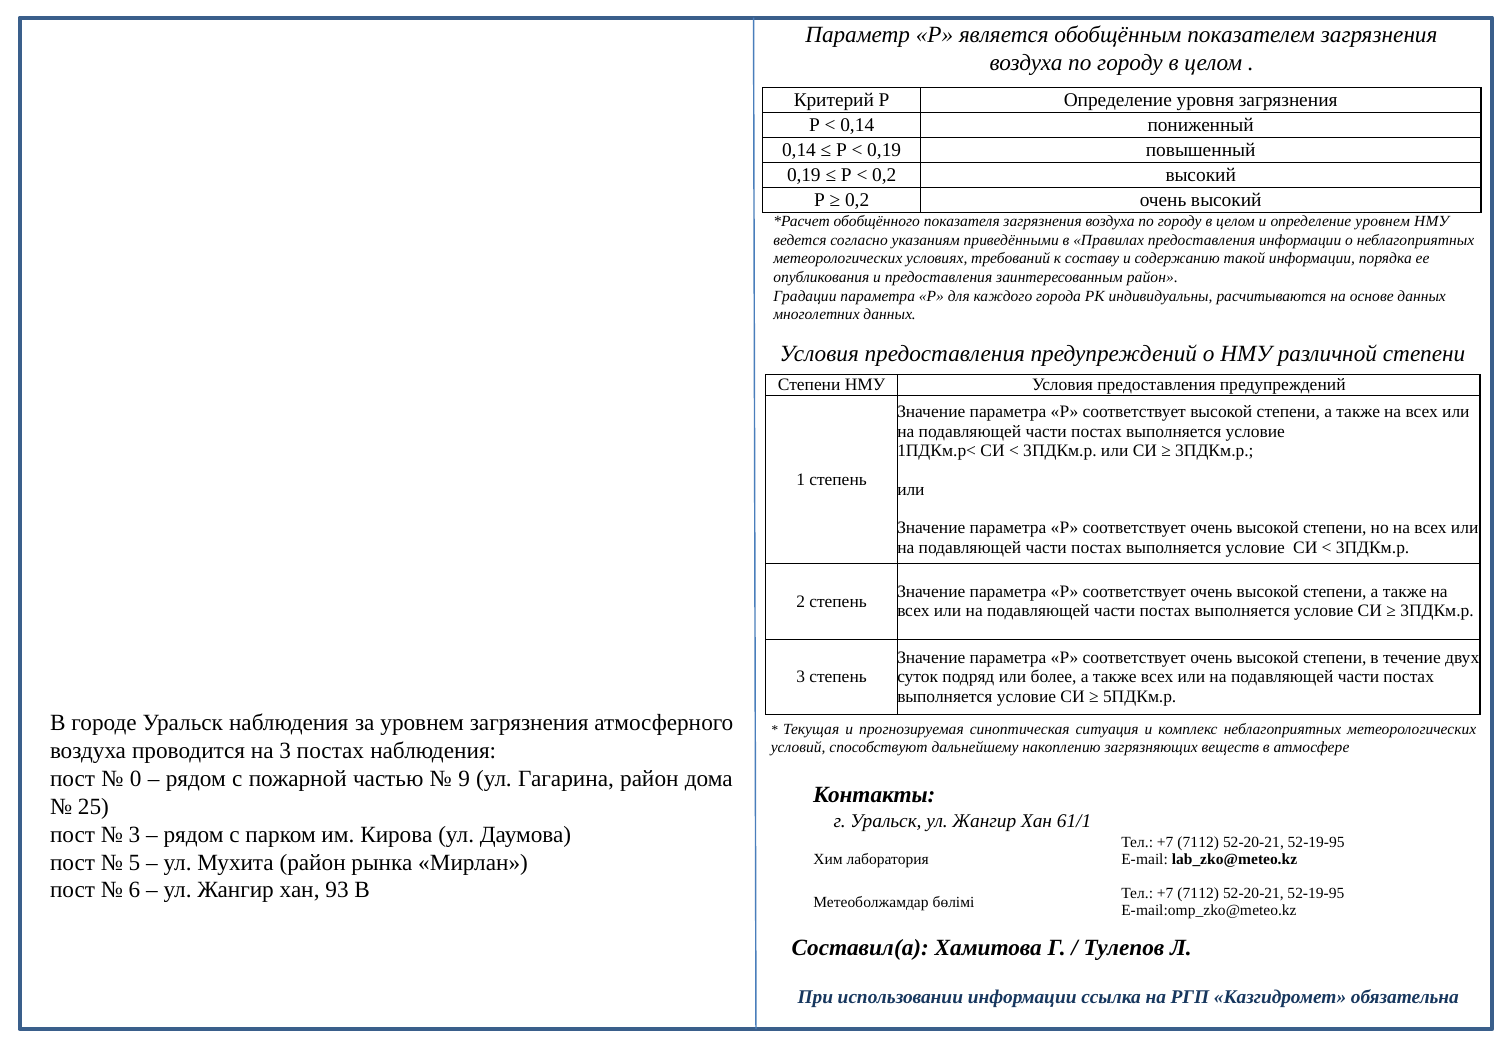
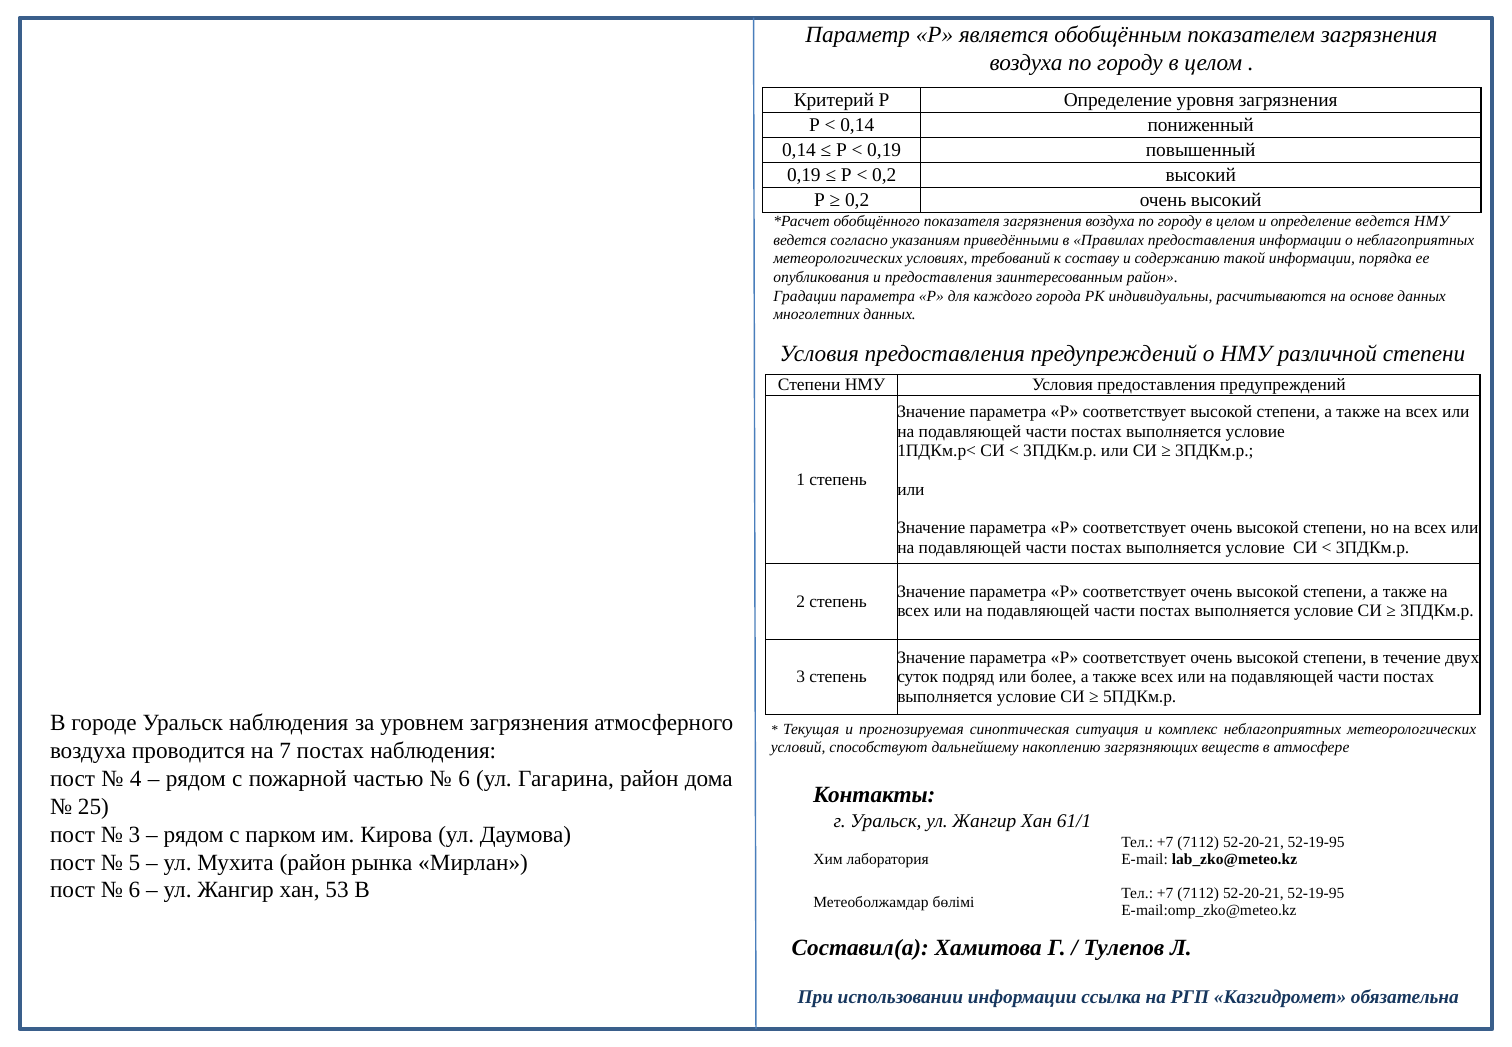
определение уровнем: уровнем -> ведется
на 3: 3 -> 7
0: 0 -> 4
9 at (464, 778): 9 -> 6
93: 93 -> 53
